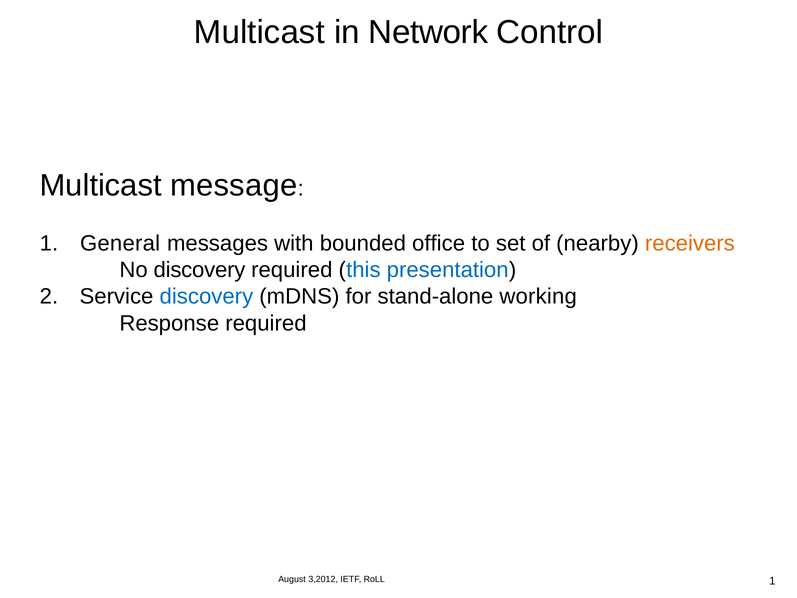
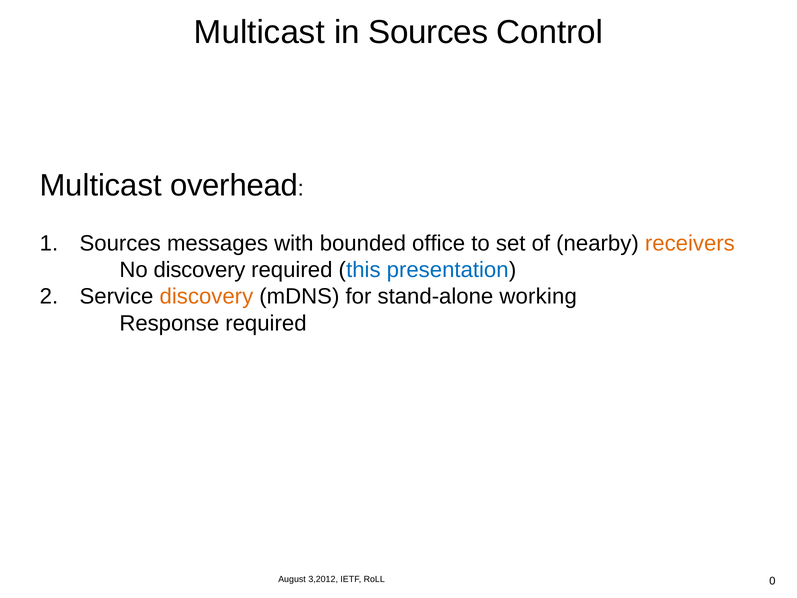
in Network: Network -> Sources
message: message -> overhead
General at (120, 243): General -> Sources
discovery at (206, 297) colour: blue -> orange
1 at (772, 581): 1 -> 0
